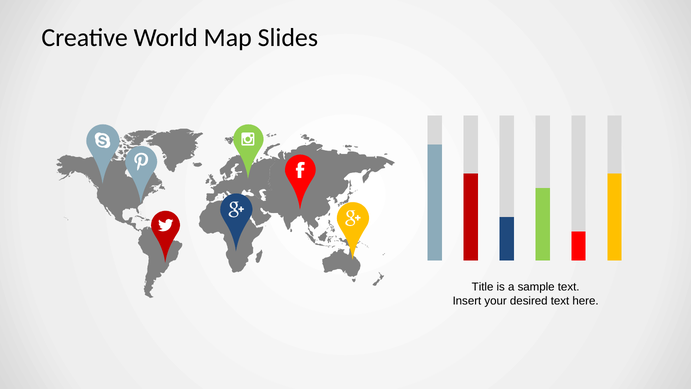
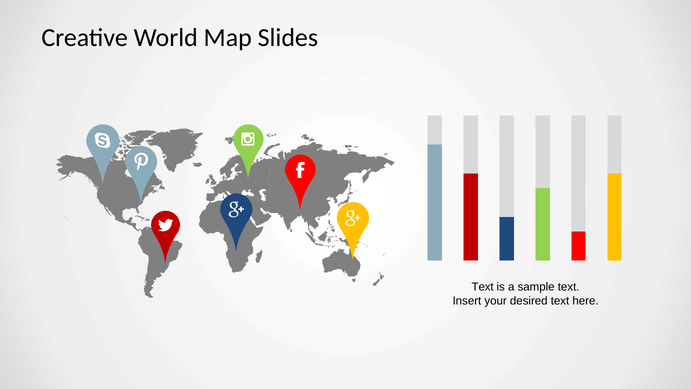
Title at (483, 287): Title -> Text
